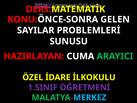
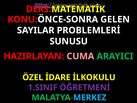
CUMA colour: white -> pink
